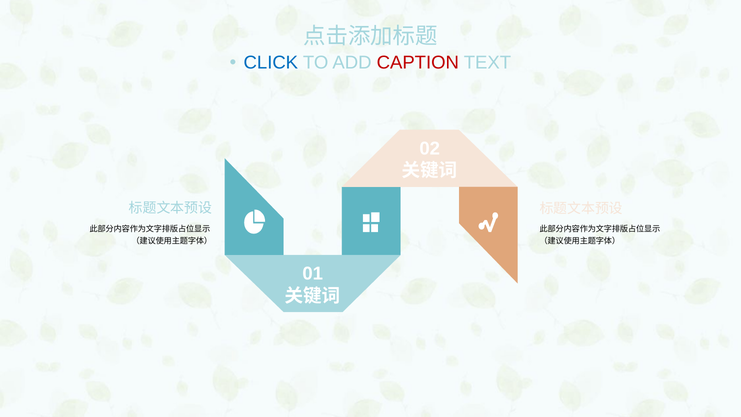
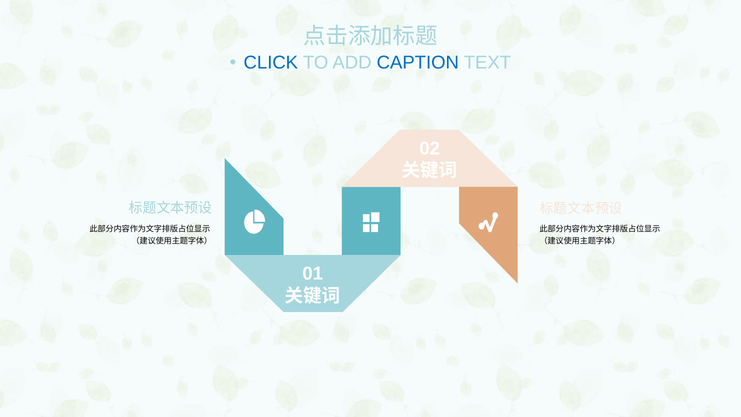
CAPTION colour: red -> blue
